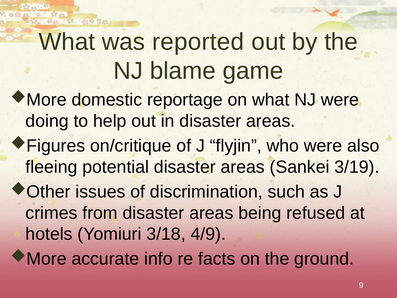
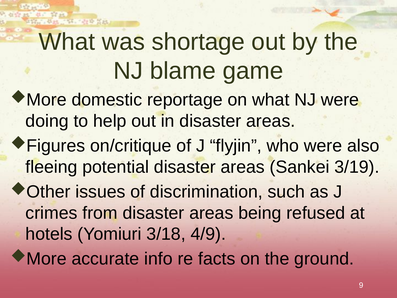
reported: reported -> shortage
